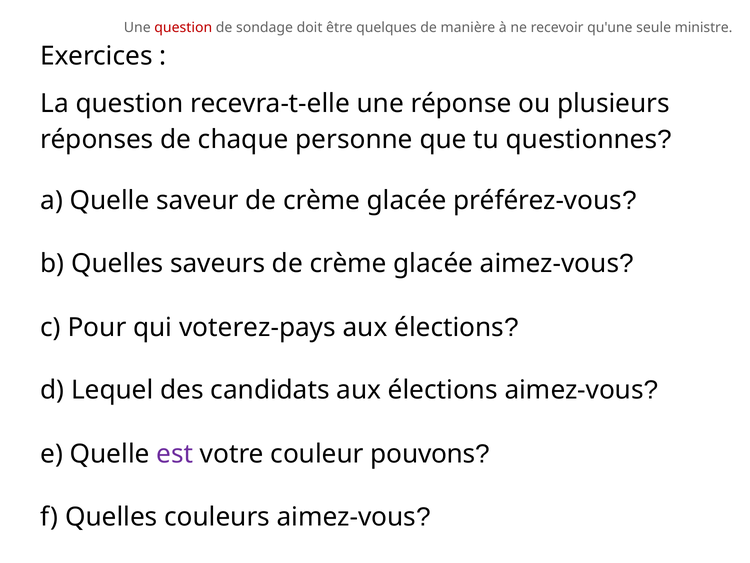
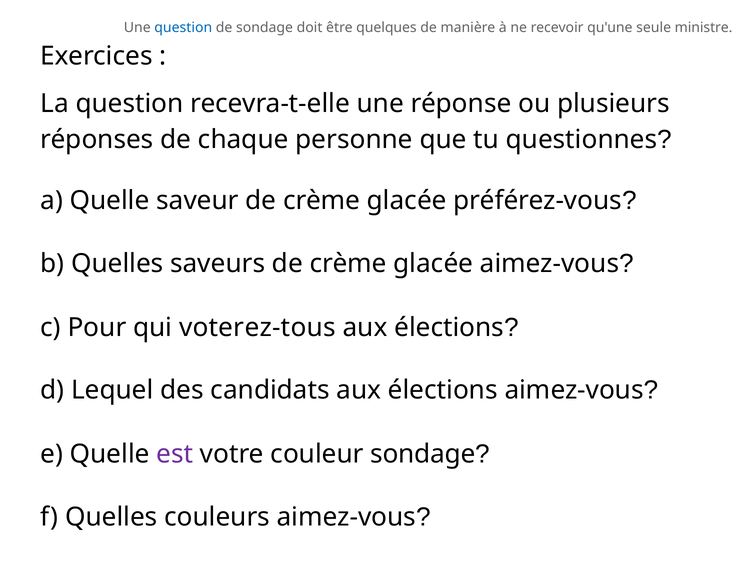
question at (183, 28) colour: red -> blue
voterez-pays: voterez-pays -> voterez-tous
couleur pouvons: pouvons -> sondage
